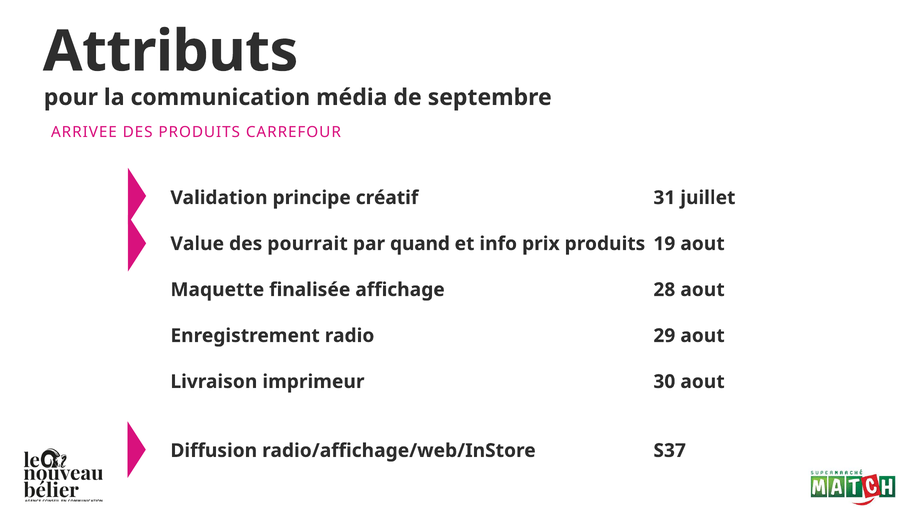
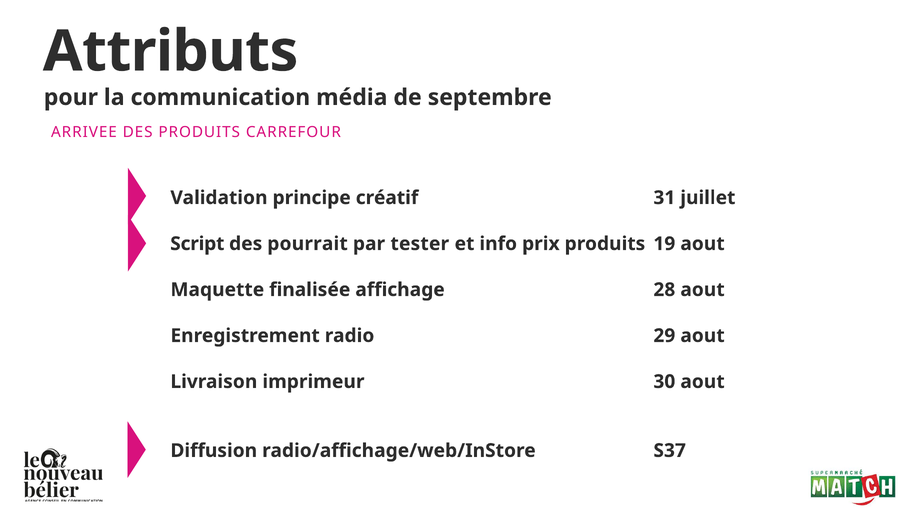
Value: Value -> Script
quand: quand -> tester
